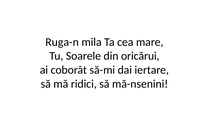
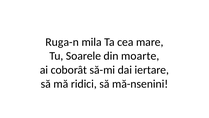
oricărui: oricărui -> moarte
